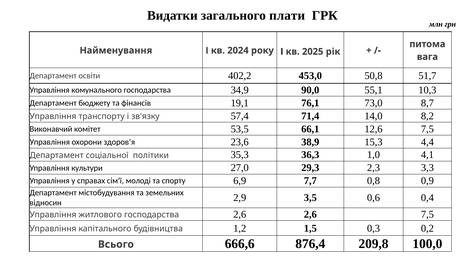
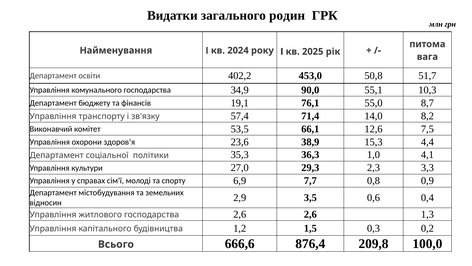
плати: плати -> родин
73,0: 73,0 -> 55,0
2,6 7,5: 7,5 -> 1,3
